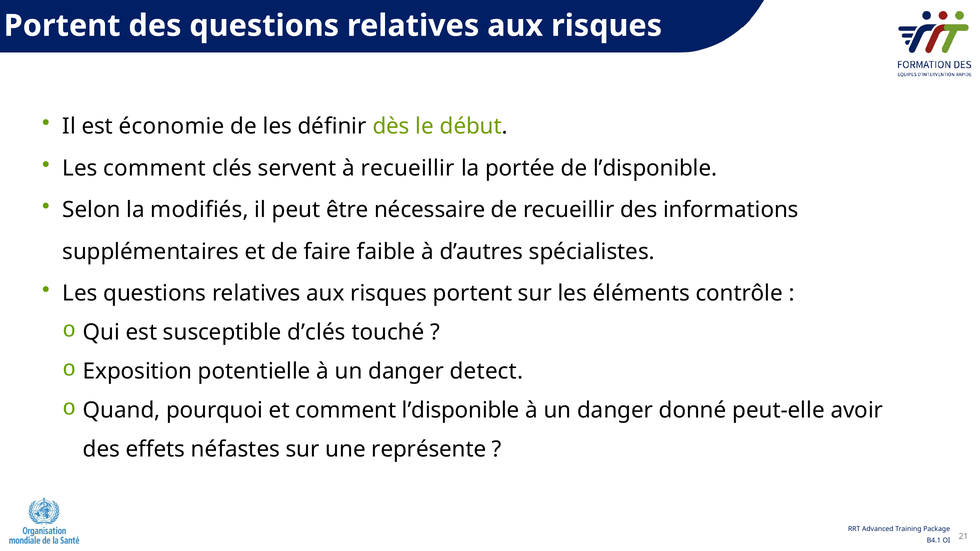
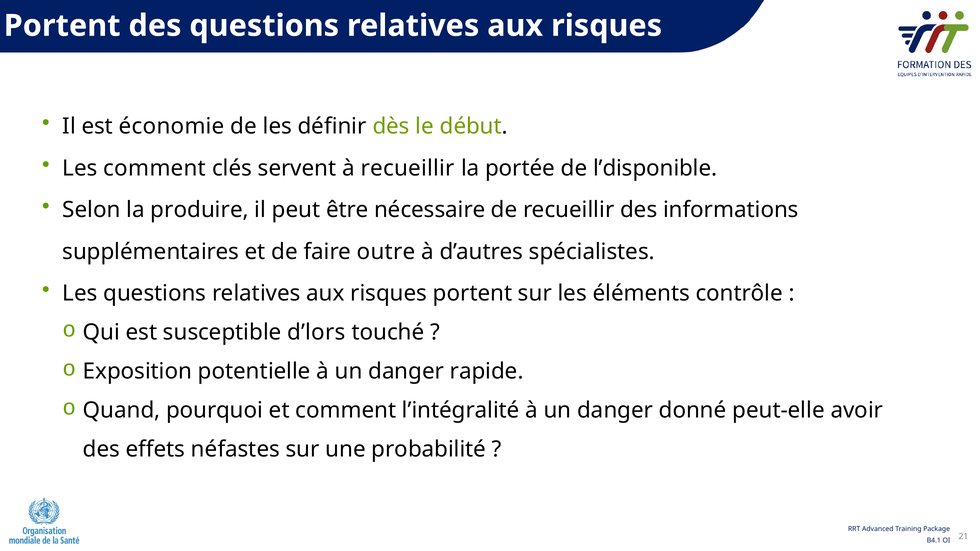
modifiés: modifiés -> produire
faible: faible -> outre
d’clés: d’clés -> d’lors
detect: detect -> rapide
comment l’disponible: l’disponible -> l’intégralité
représente: représente -> probabilité
